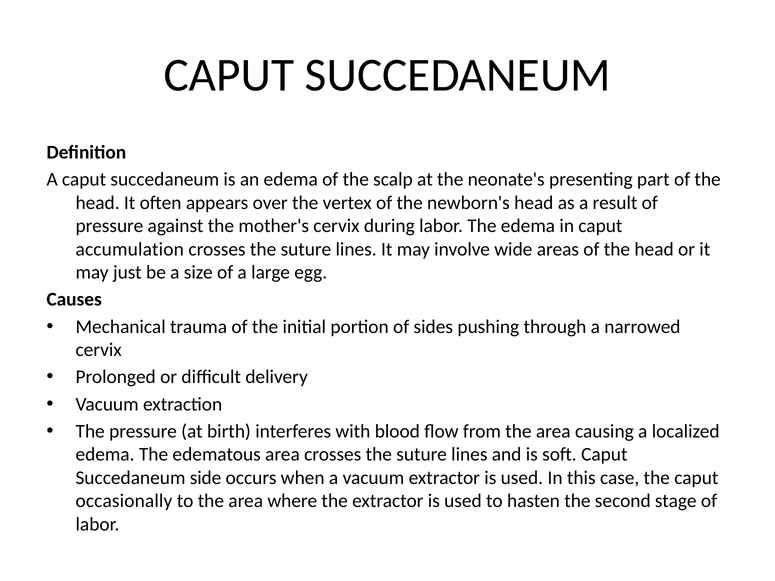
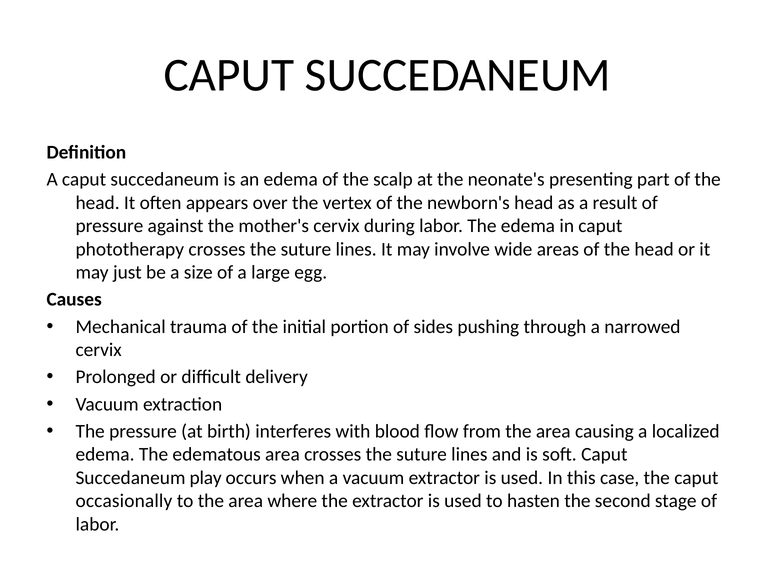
accumulation: accumulation -> phototherapy
side: side -> play
